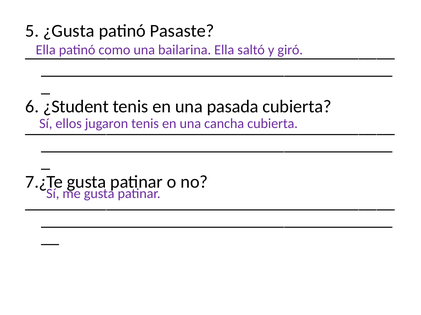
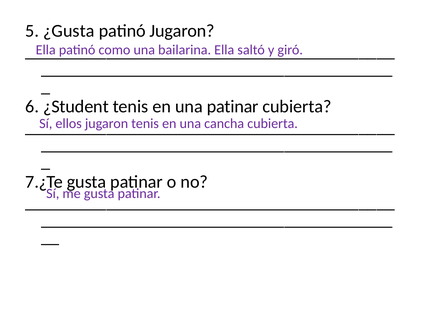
patinó Pasaste: Pasaste -> Jugaron
una pasada: pasada -> patinar
